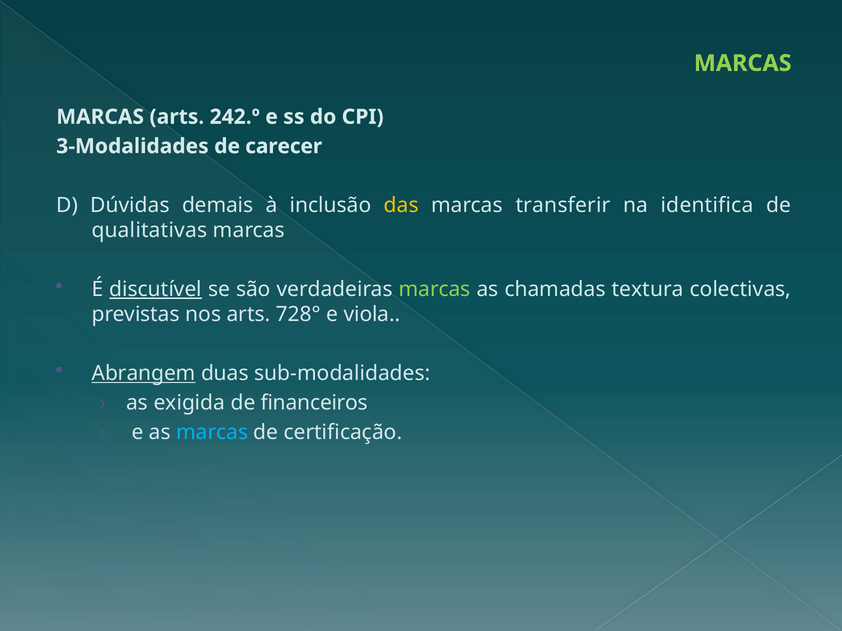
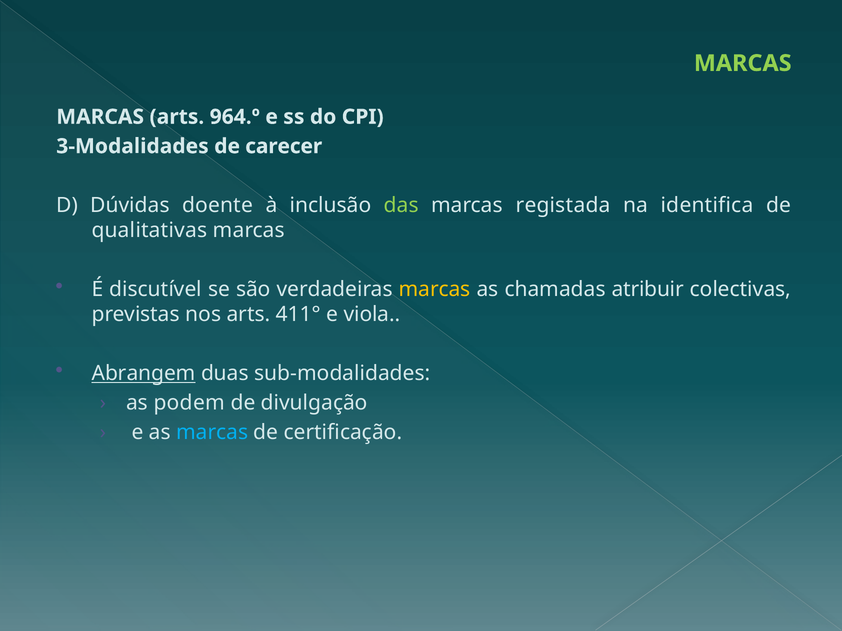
242.º: 242.º -> 964.º
demais: demais -> doente
das colour: yellow -> light green
transferir: transferir -> registada
discutível underline: present -> none
marcas at (435, 290) colour: light green -> yellow
textura: textura -> atribuir
728°: 728° -> 411°
exigida: exigida -> podem
financeiros: financeiros -> divulgação
